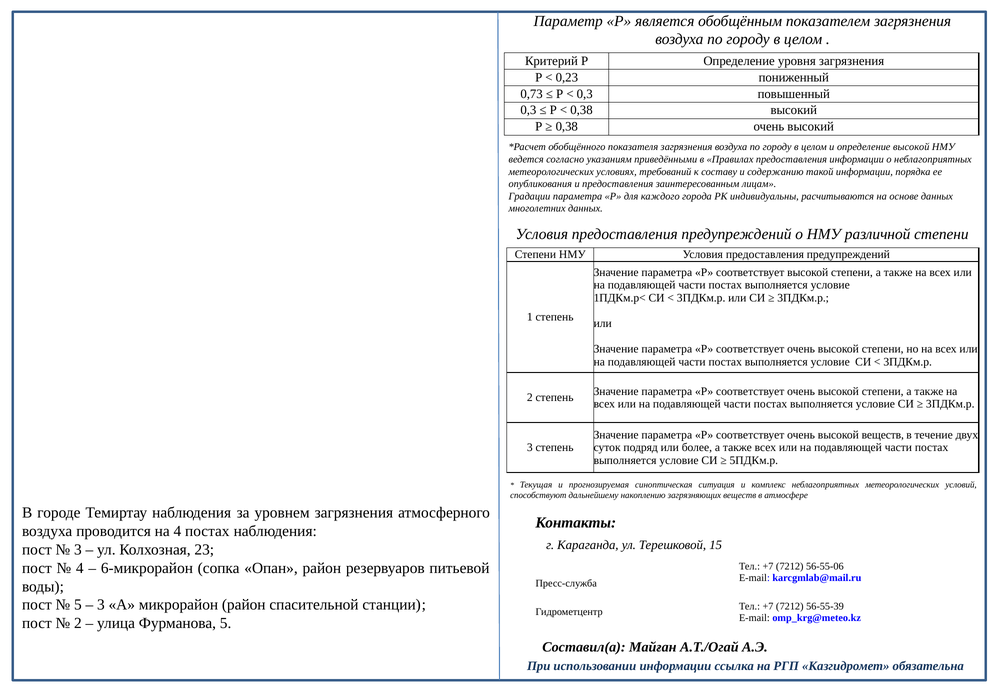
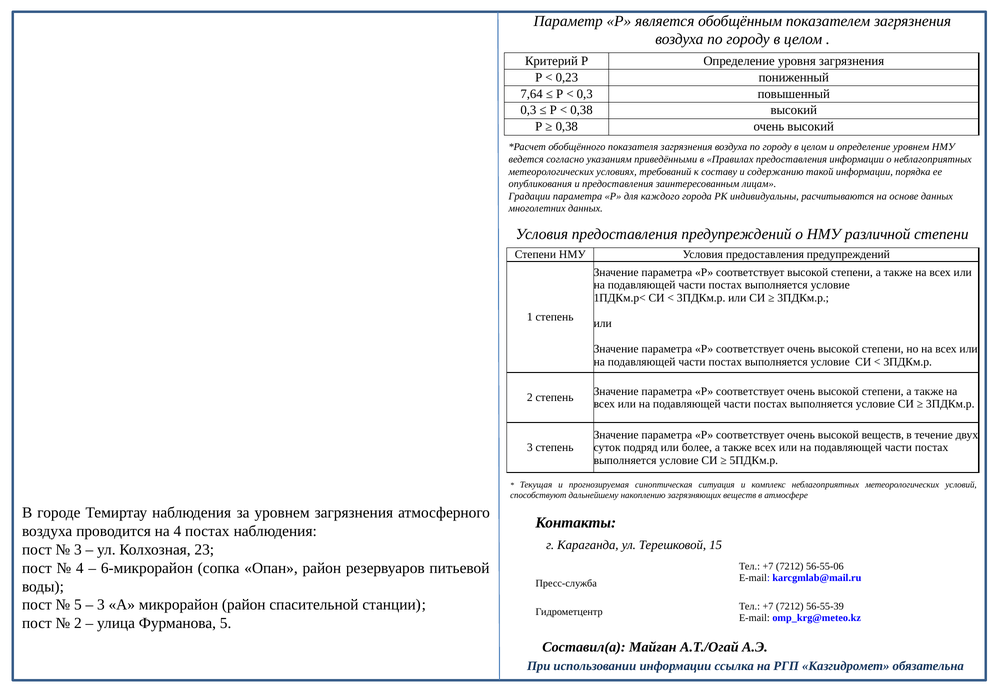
0,73: 0,73 -> 7,64
определение высокой: высокой -> уровнем
